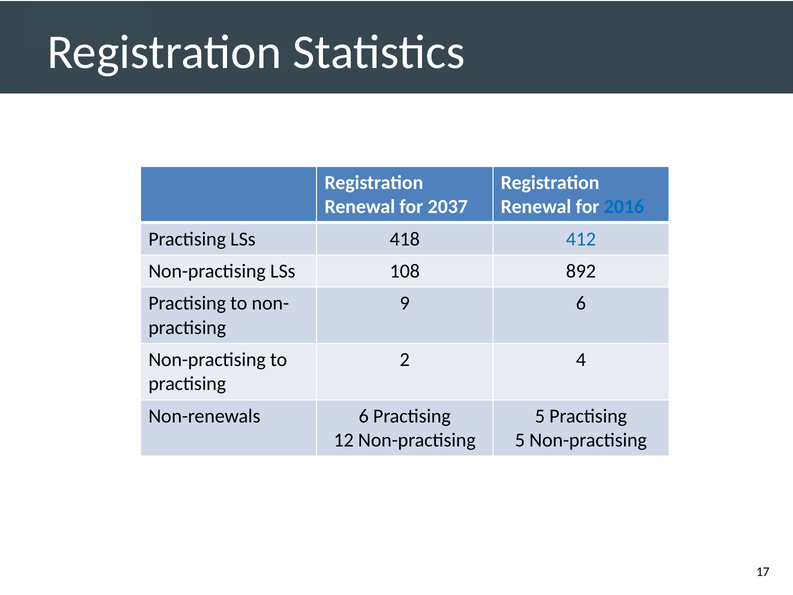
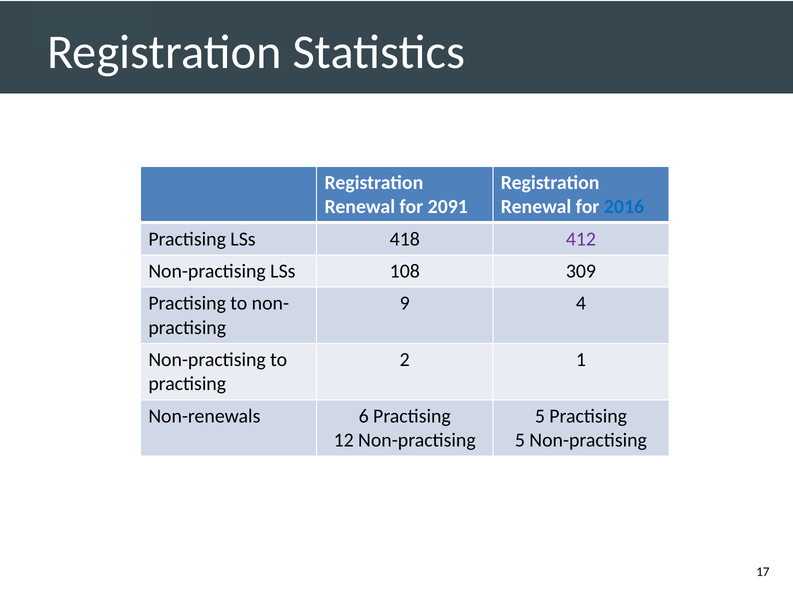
2037: 2037 -> 2091
412 colour: blue -> purple
892: 892 -> 309
9 6: 6 -> 4
4: 4 -> 1
